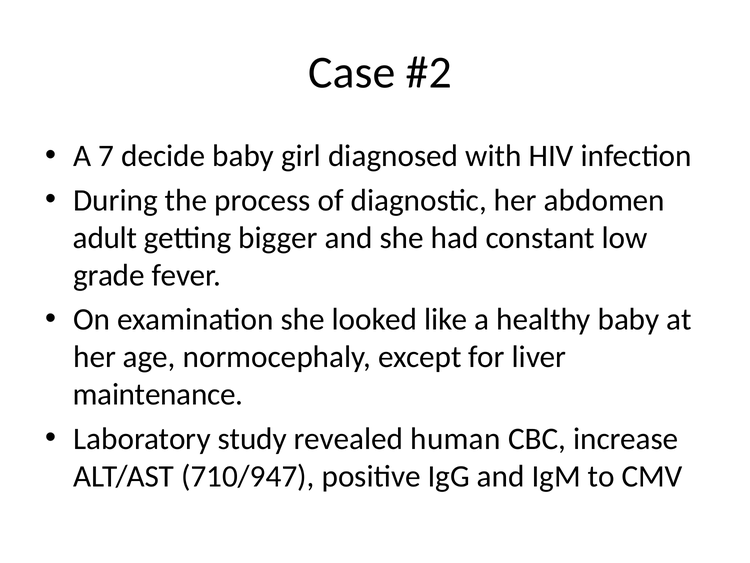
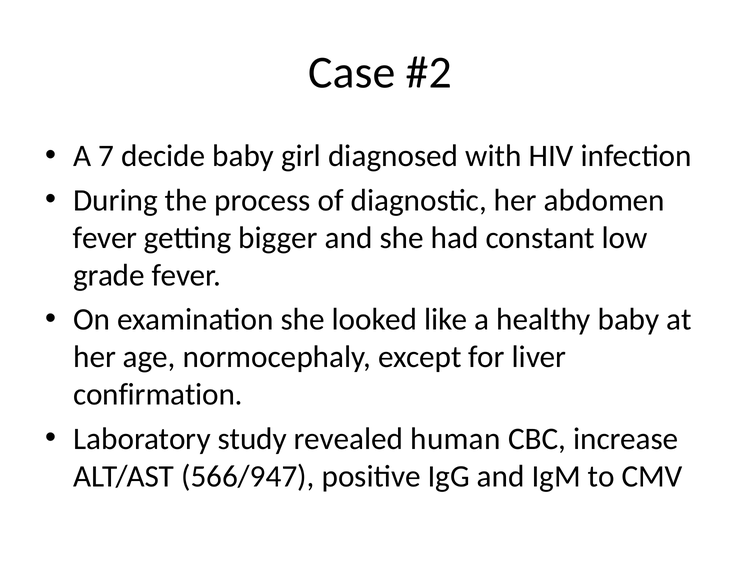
adult at (105, 238): adult -> fever
maintenance: maintenance -> confirmation
710/947: 710/947 -> 566/947
